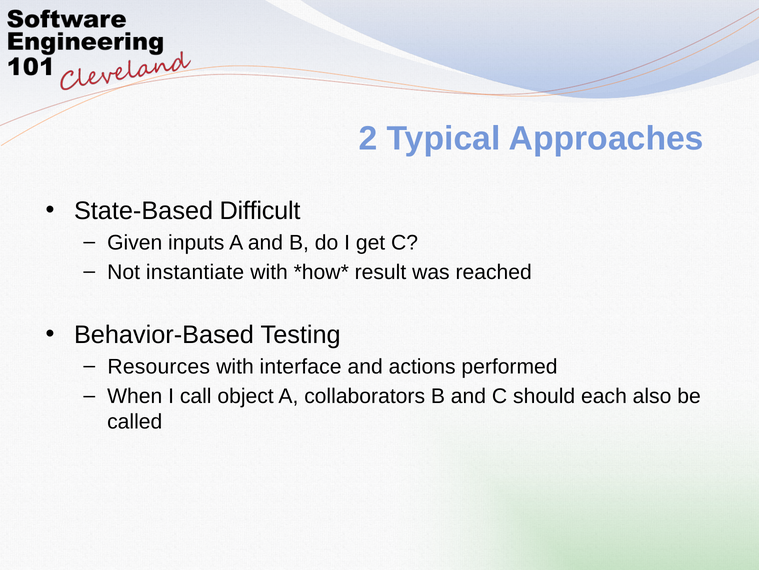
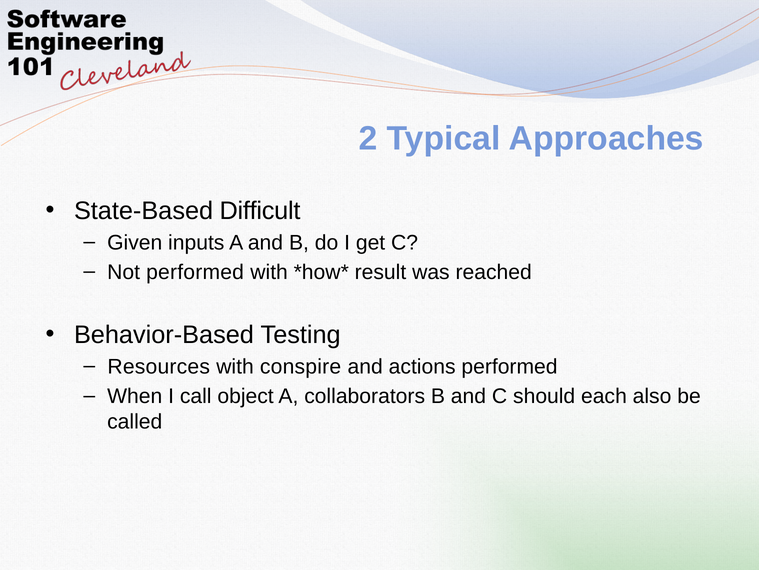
Not instantiate: instantiate -> performed
interface: interface -> conspire
